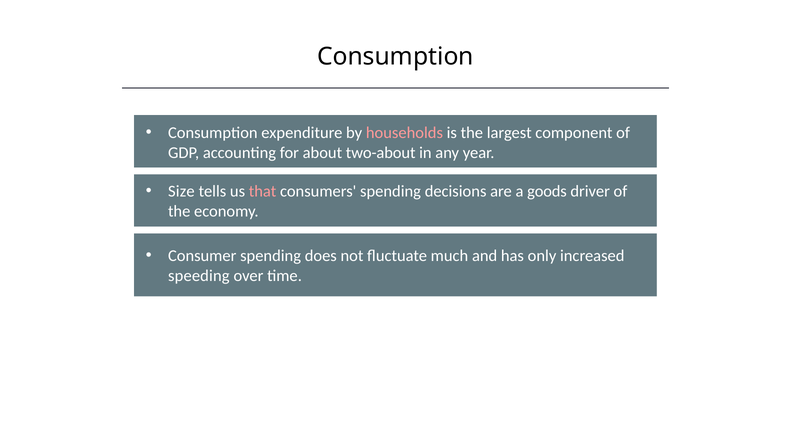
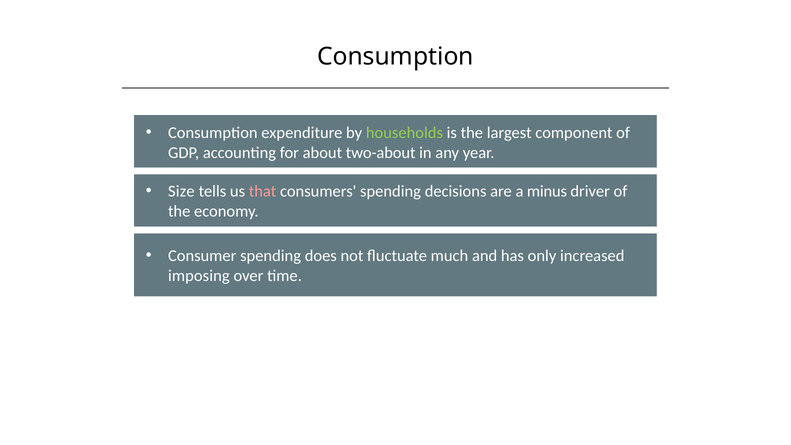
households colour: pink -> light green
goods: goods -> minus
speeding: speeding -> imposing
